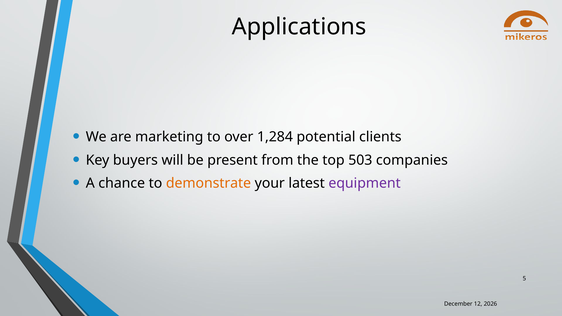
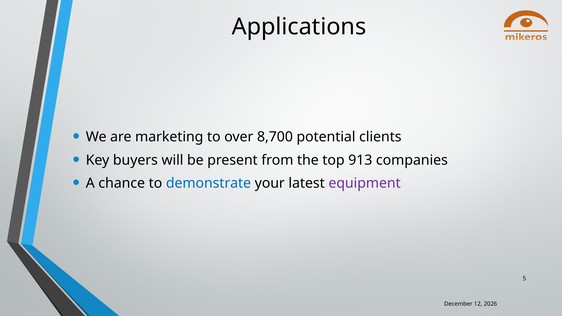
1,284: 1,284 -> 8,700
503: 503 -> 913
demonstrate colour: orange -> blue
